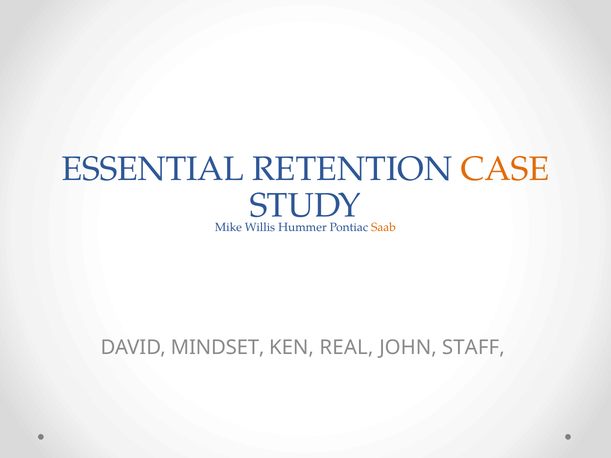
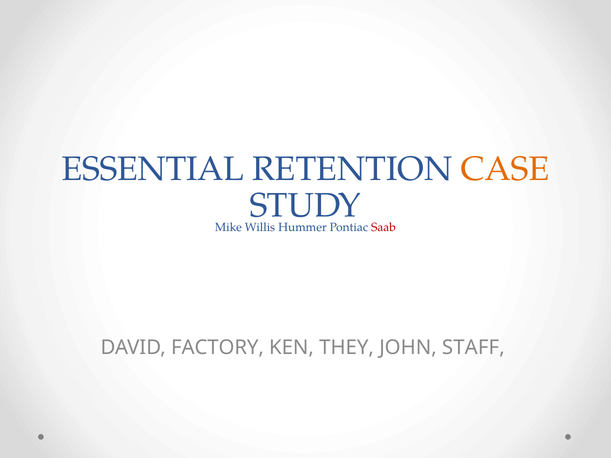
Saab colour: orange -> red
MINDSET: MINDSET -> FACTORY
REAL: REAL -> THEY
